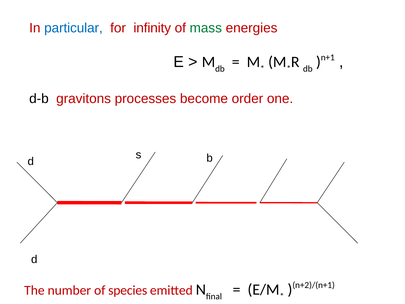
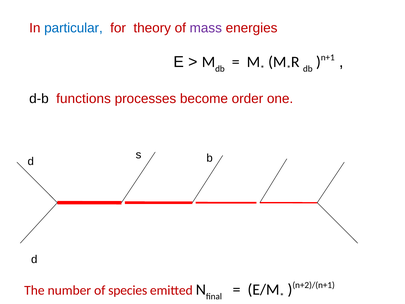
infinity: infinity -> theory
mass colour: green -> purple
gravitons: gravitons -> functions
